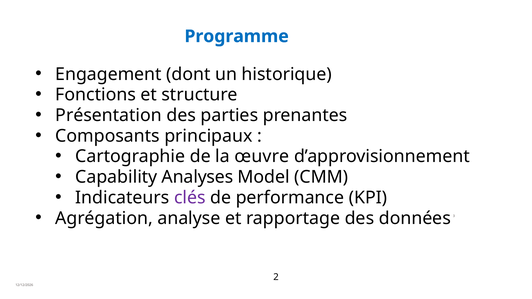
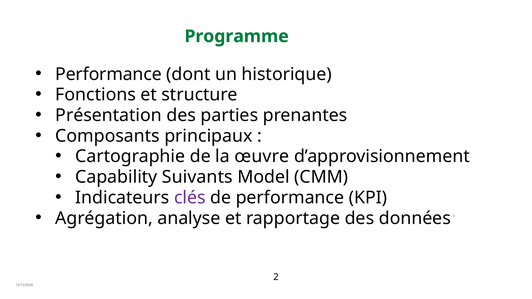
Programme colour: blue -> green
Engagement at (108, 74): Engagement -> Performance
Analyses: Analyses -> Suivants
